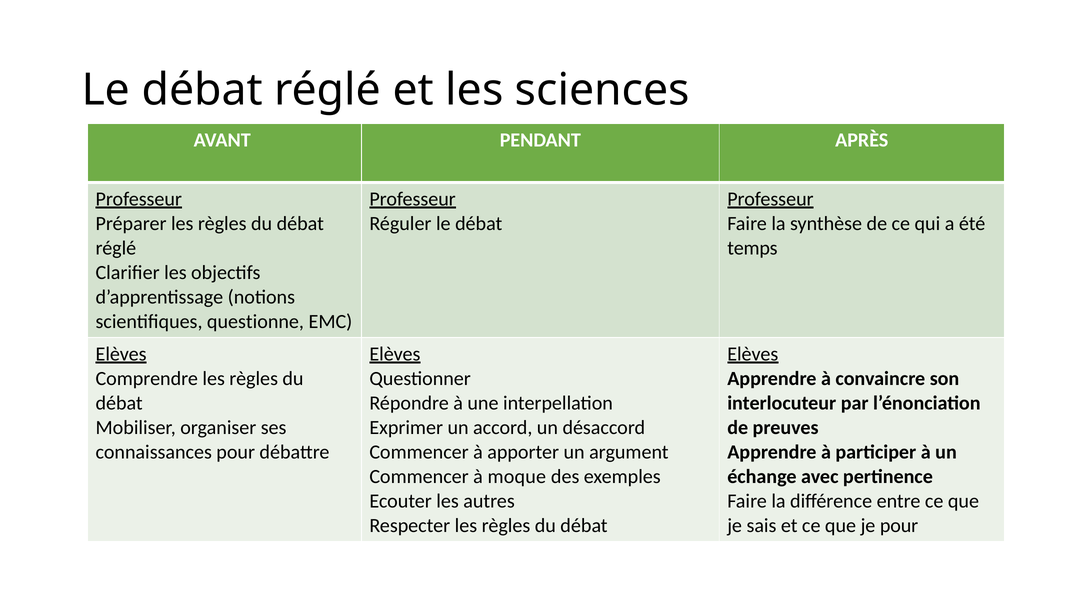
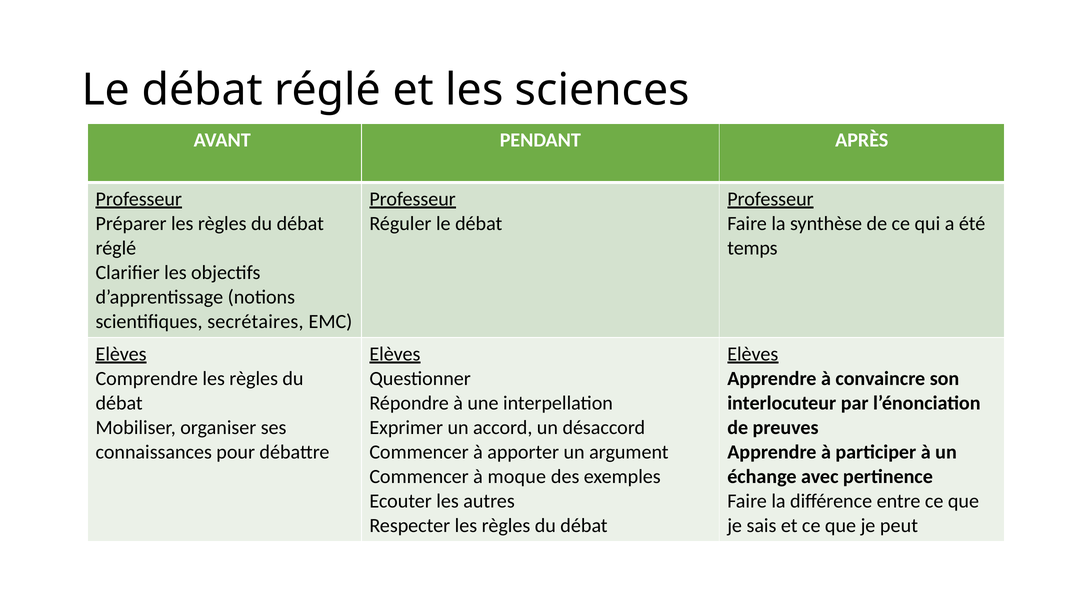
questionne: questionne -> secrétaires
je pour: pour -> peut
